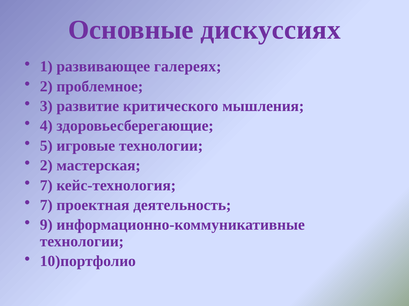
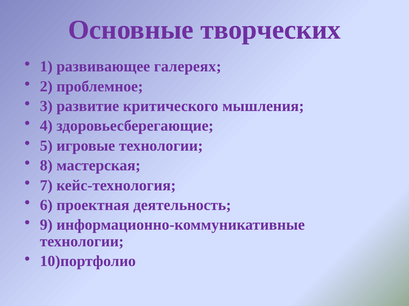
дискуссиях: дискуссиях -> творческих
2 at (46, 166): 2 -> 8
7 at (46, 206): 7 -> 6
